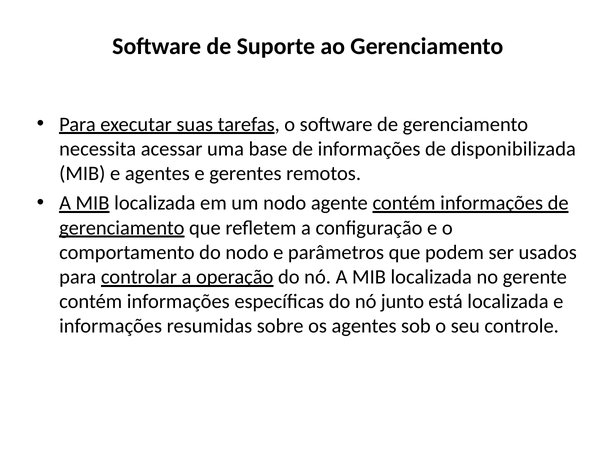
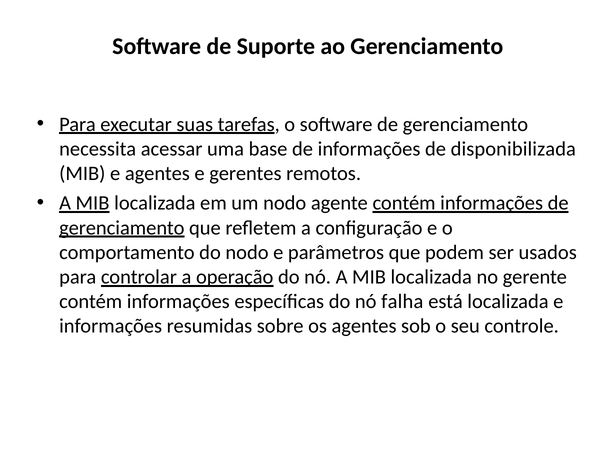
junto: junto -> falha
